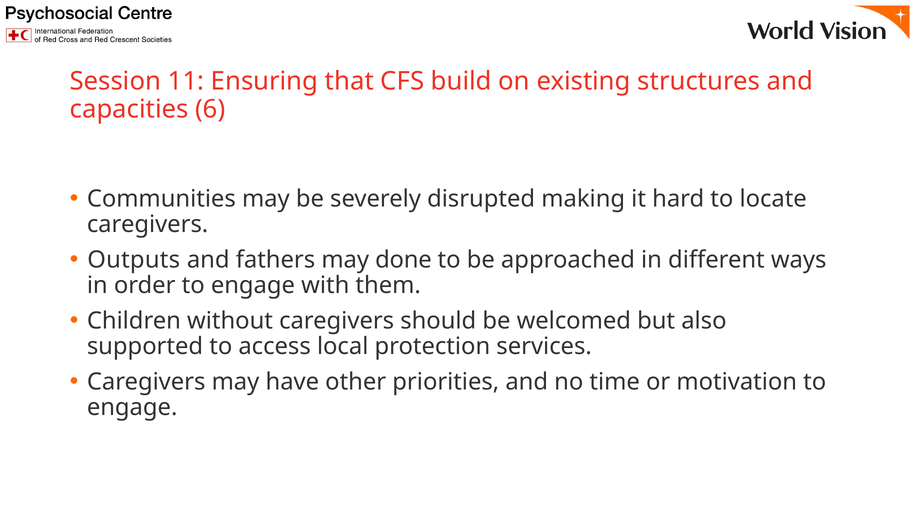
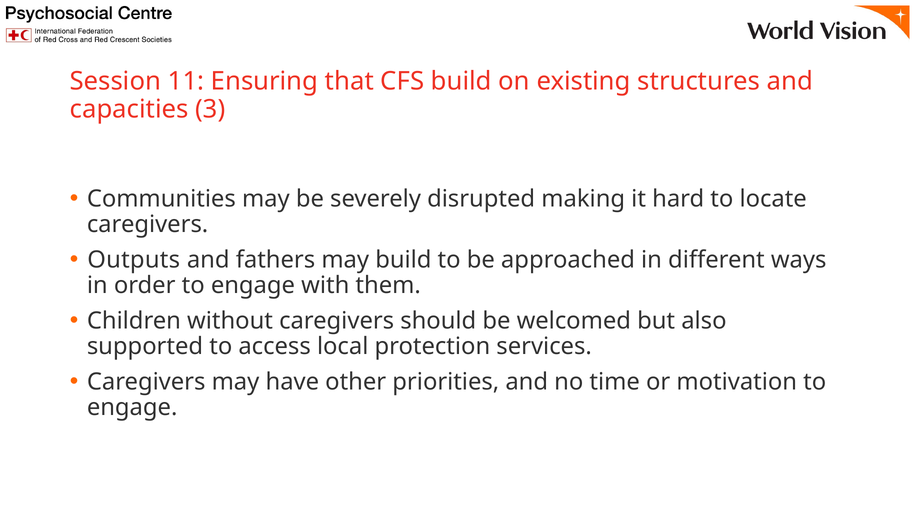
6: 6 -> 3
may done: done -> build
